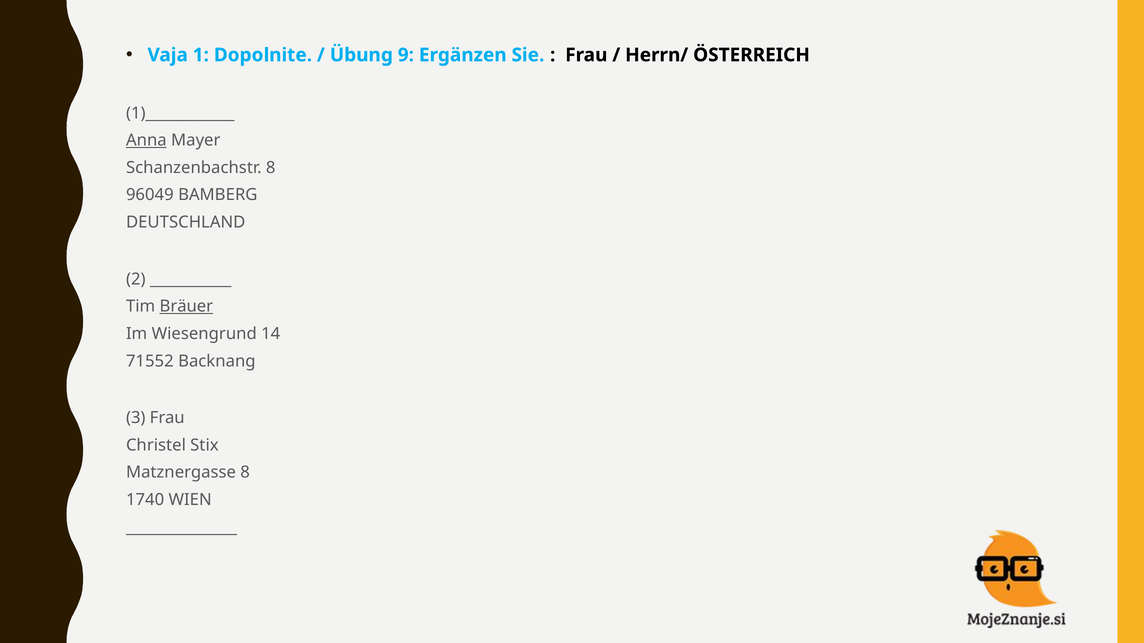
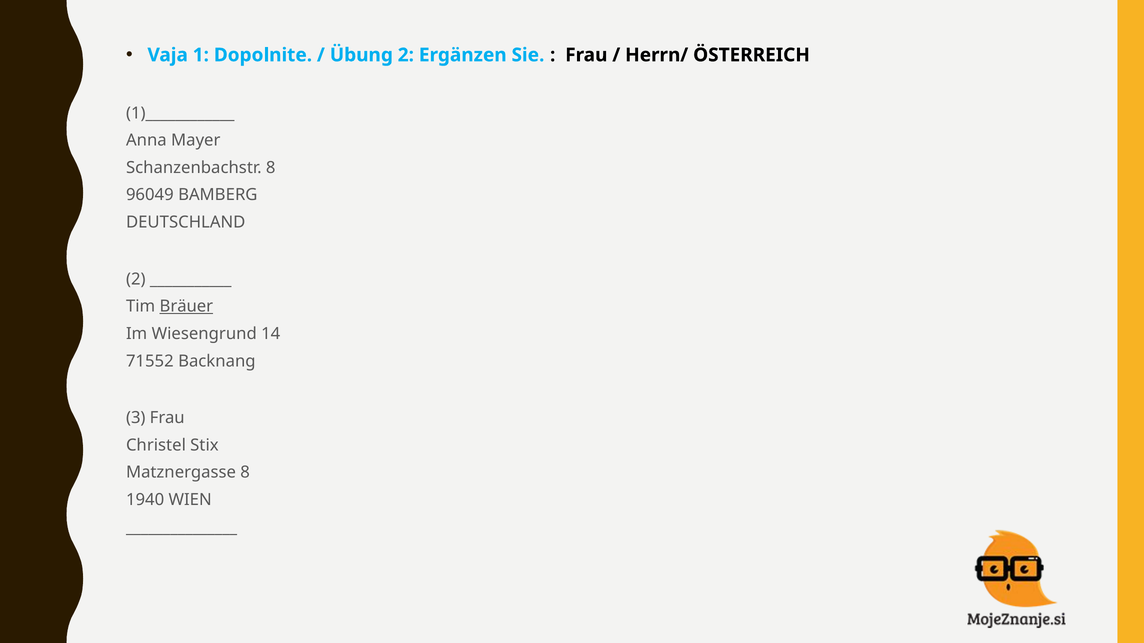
Übung 9: 9 -> 2
Anna underline: present -> none
1740: 1740 -> 1940
